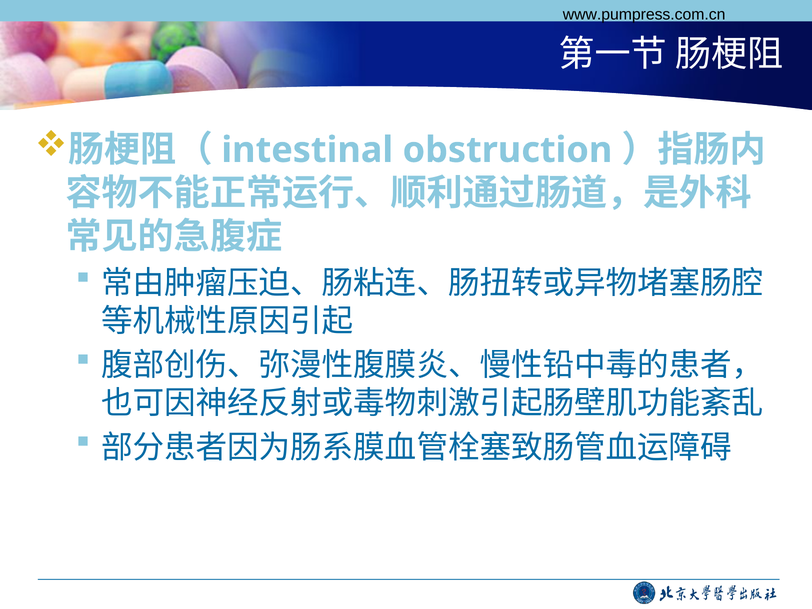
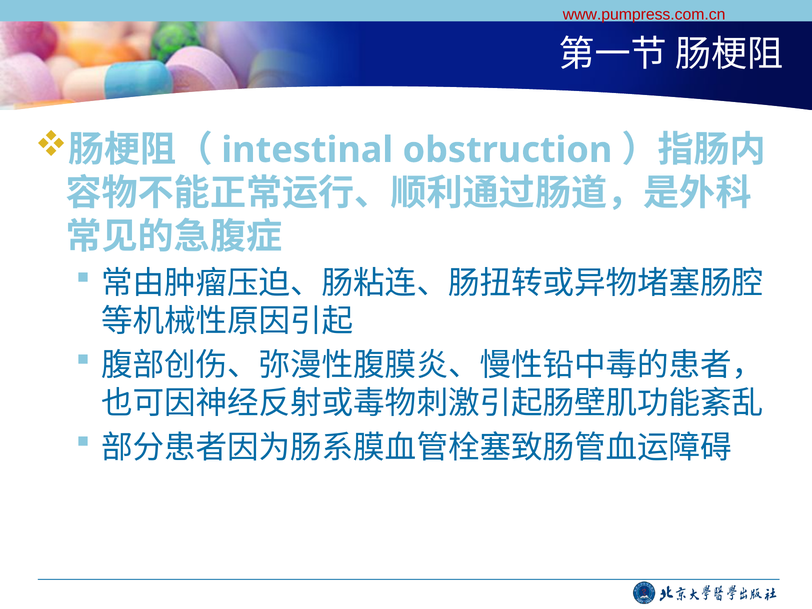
www.pumpress.com.cn colour: black -> red
